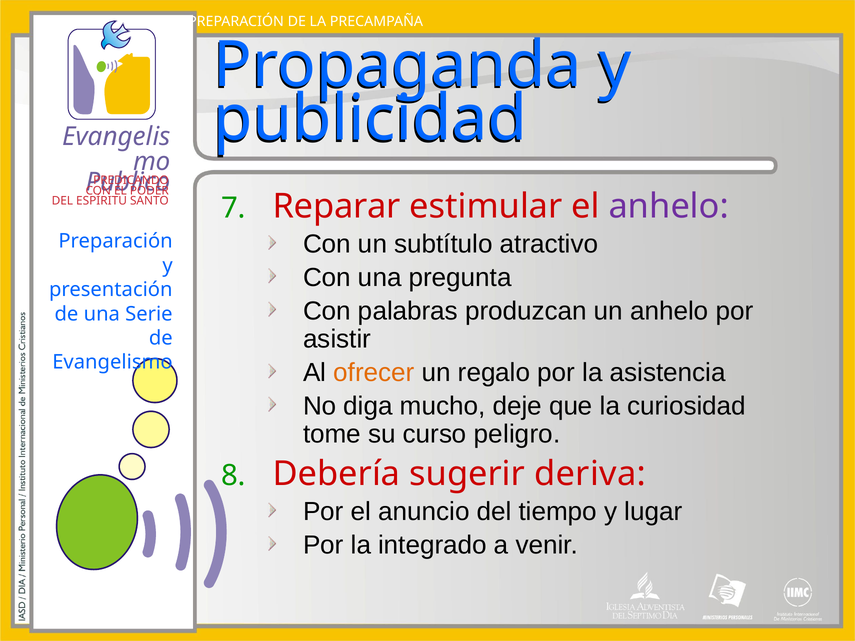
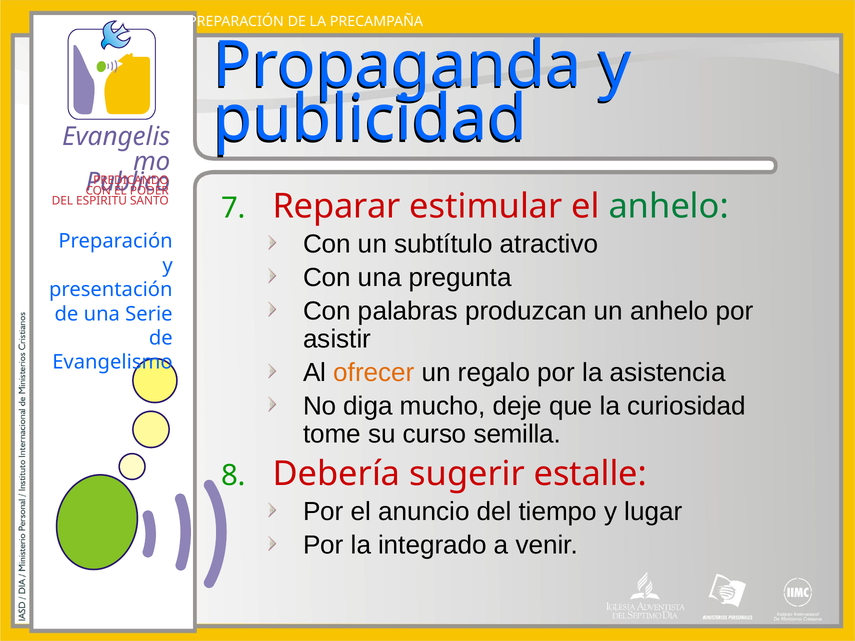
anhelo at (669, 206) colour: purple -> green
peligro: peligro -> semilla
deriva: deriva -> estalle
